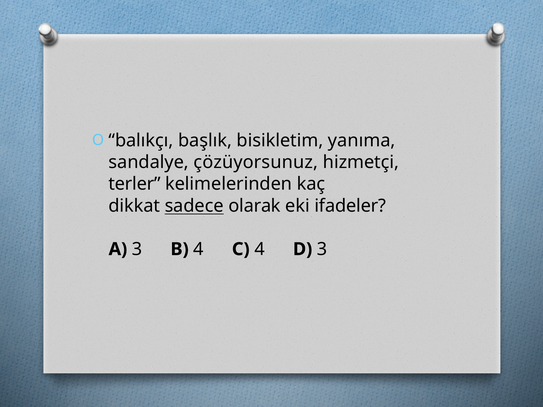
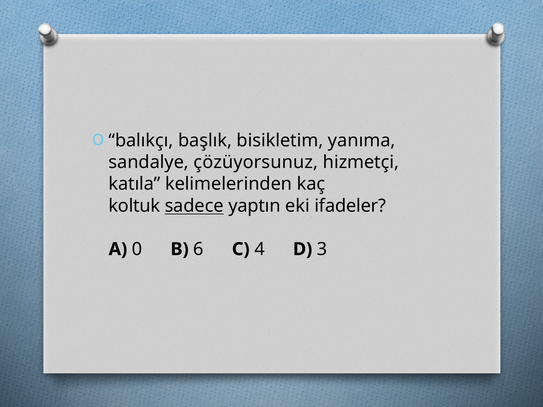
terler: terler -> katıla
dikkat: dikkat -> koltuk
olarak: olarak -> yaptın
A 3: 3 -> 0
B 4: 4 -> 6
